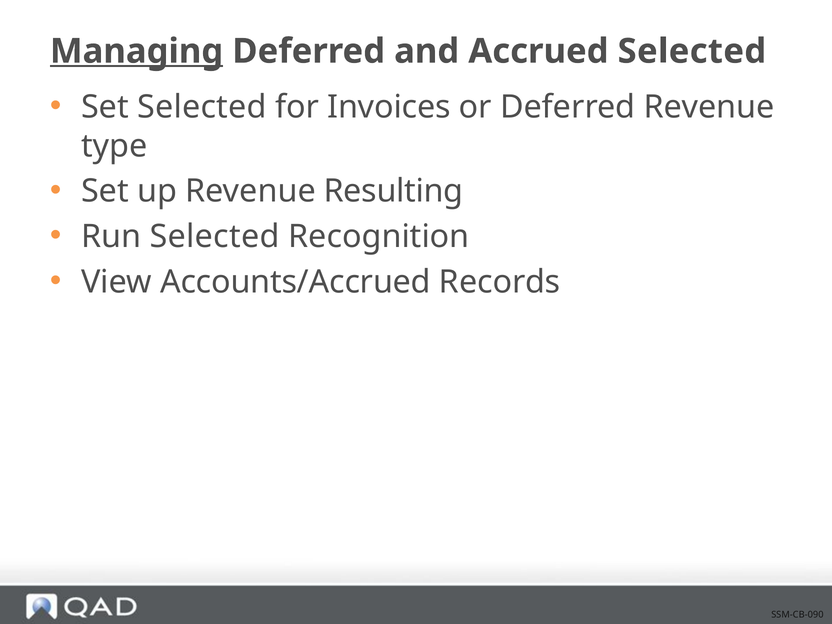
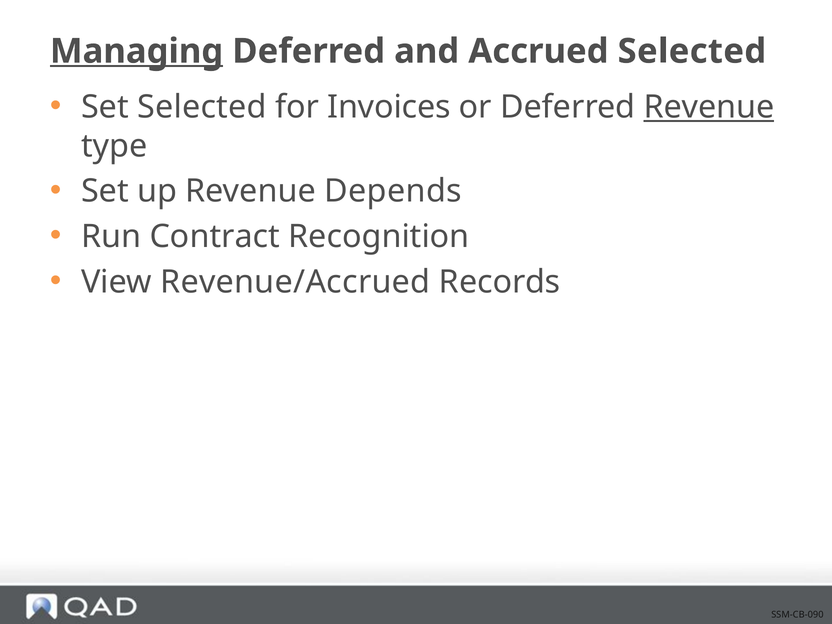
Revenue at (709, 107) underline: none -> present
Resulting: Resulting -> Depends
Run Selected: Selected -> Contract
Accounts/Accrued: Accounts/Accrued -> Revenue/Accrued
